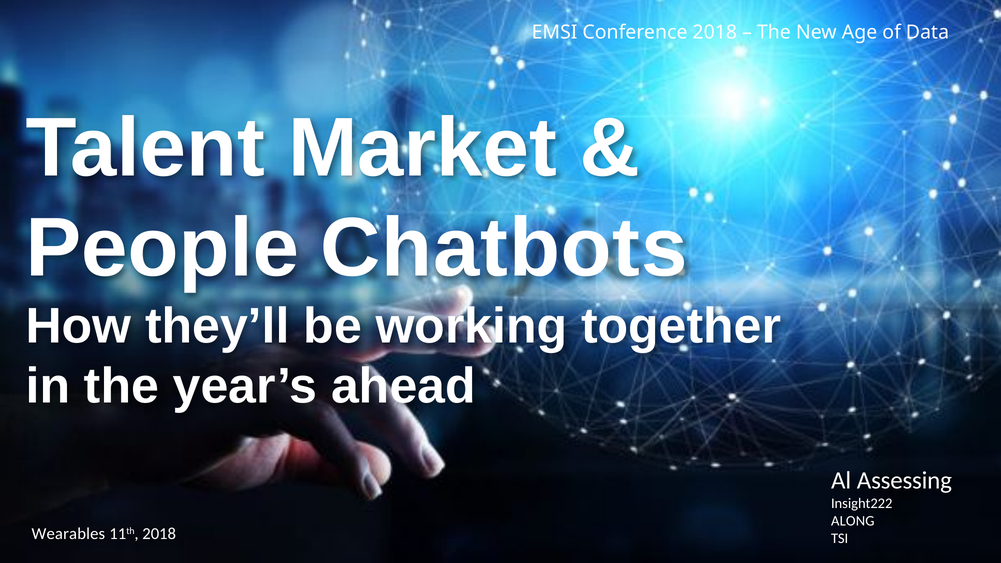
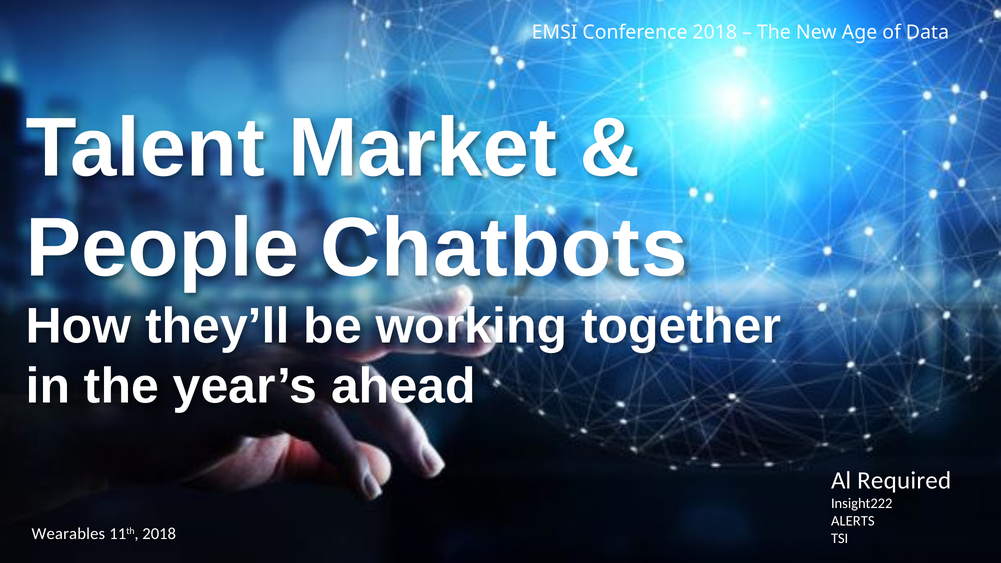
Assessing: Assessing -> Required
ALONG: ALONG -> ALERTS
